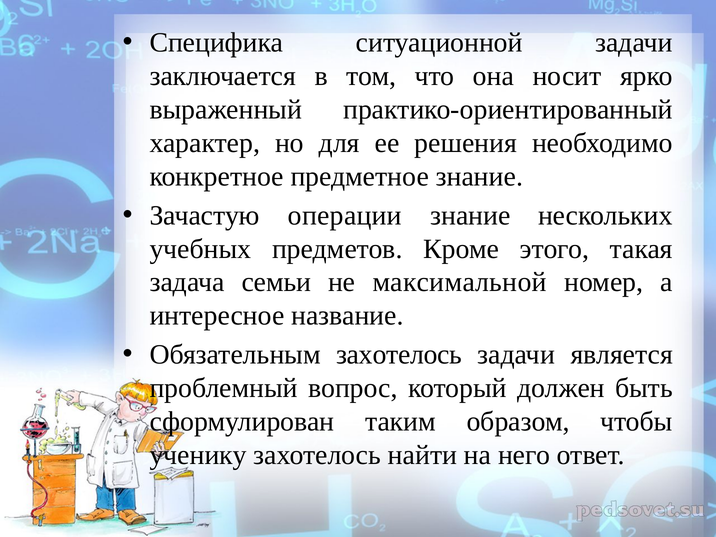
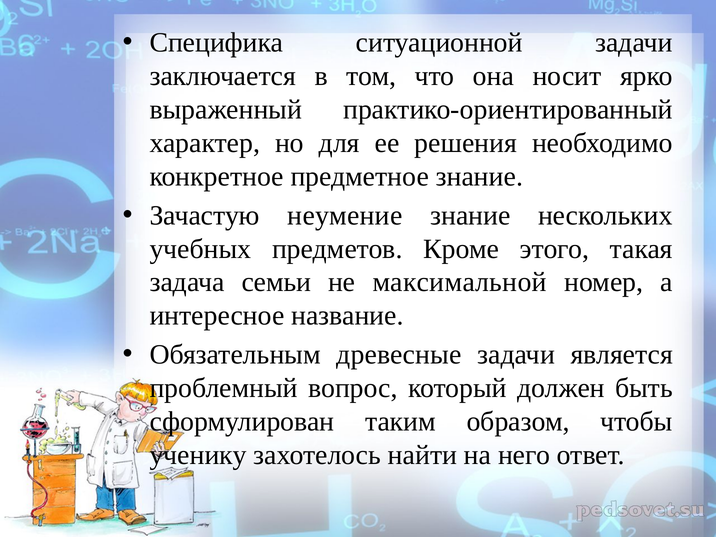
операции: операции -> неумение
Обязательным захотелось: захотелось -> древесные
